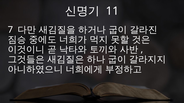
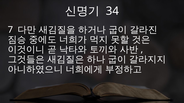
11: 11 -> 34
